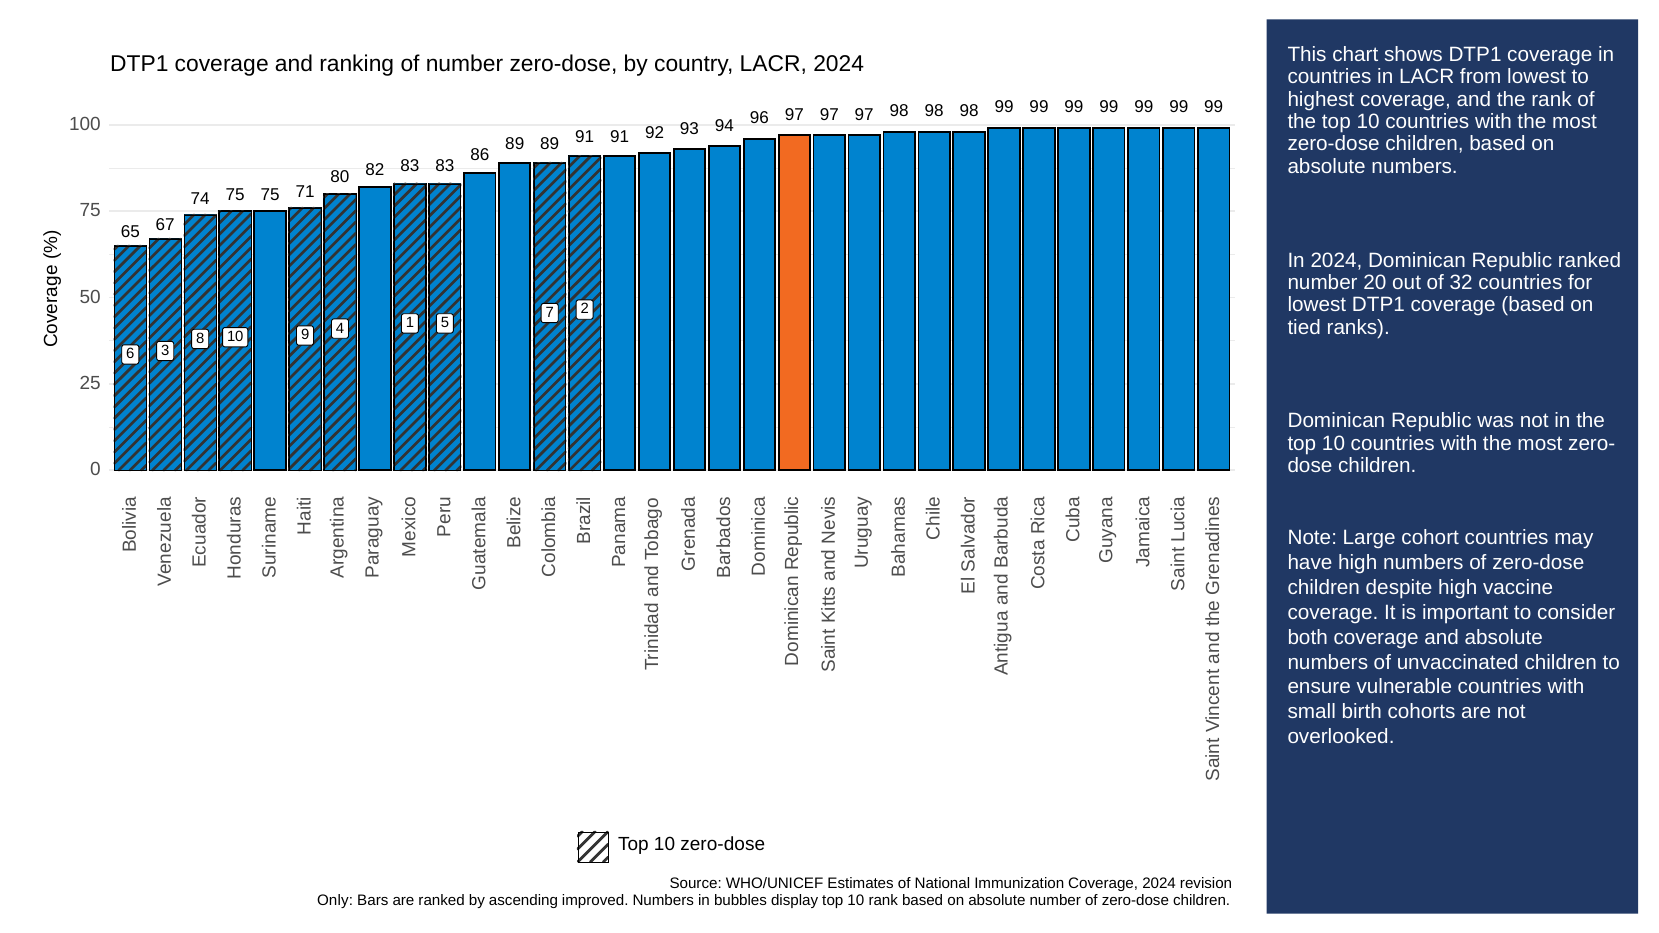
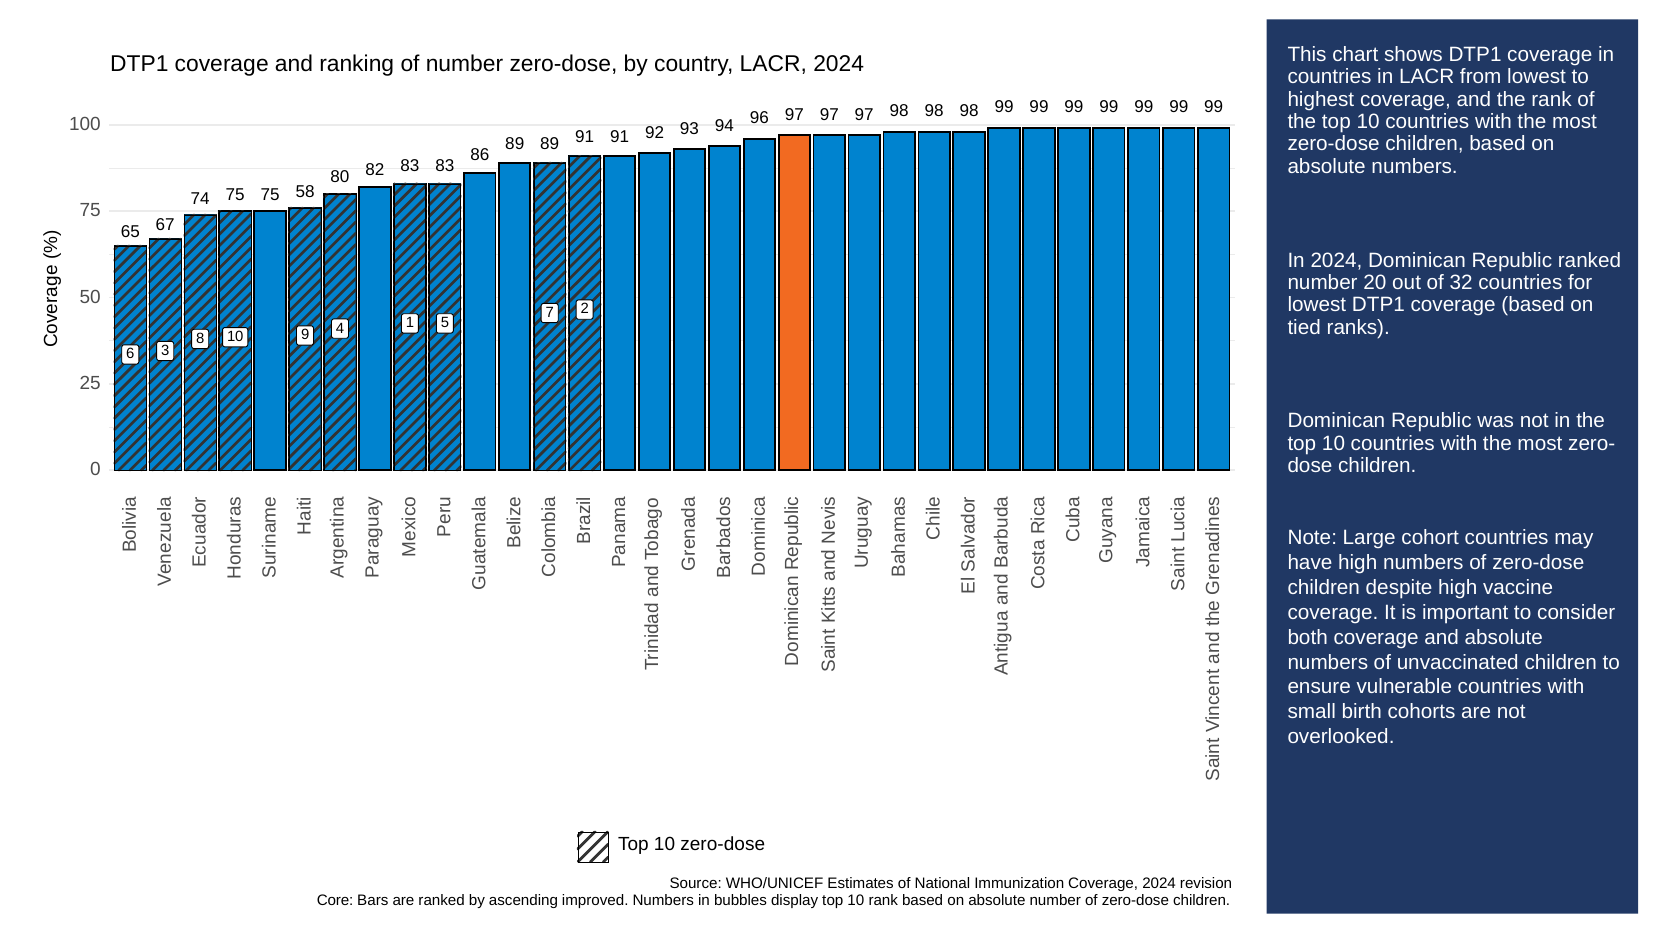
71: 71 -> 58
Only: Only -> Core
